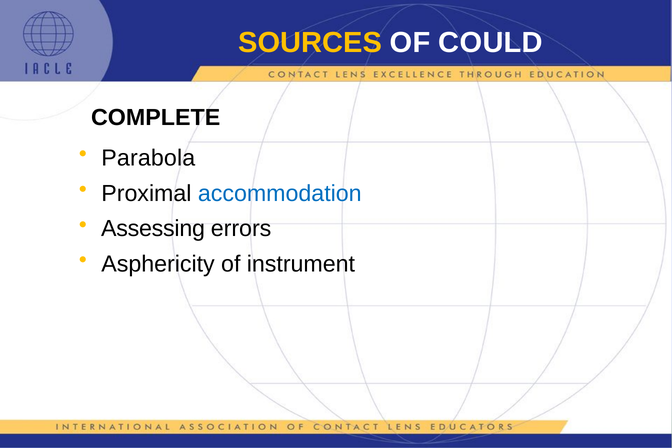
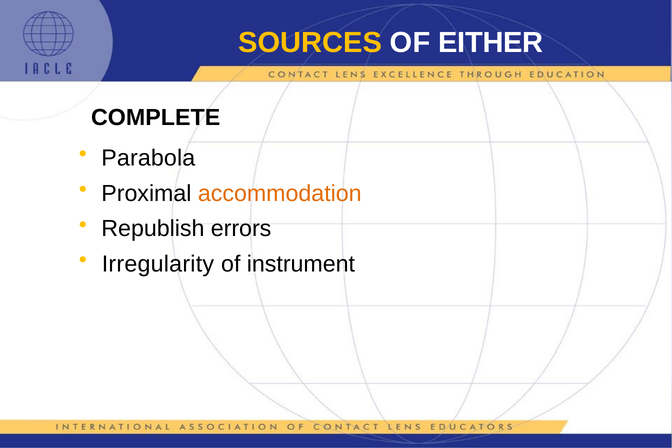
COULD: COULD -> EITHER
accommodation colour: blue -> orange
Assessing: Assessing -> Republish
Asphericity: Asphericity -> Irregularity
